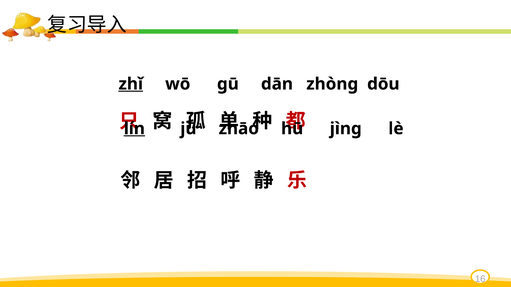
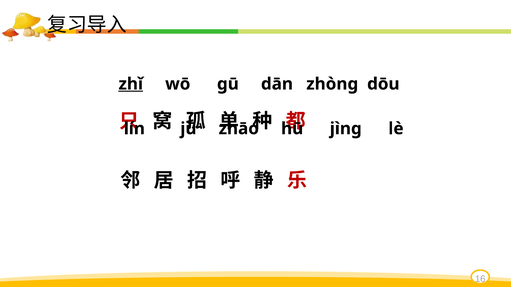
lín underline: present -> none
